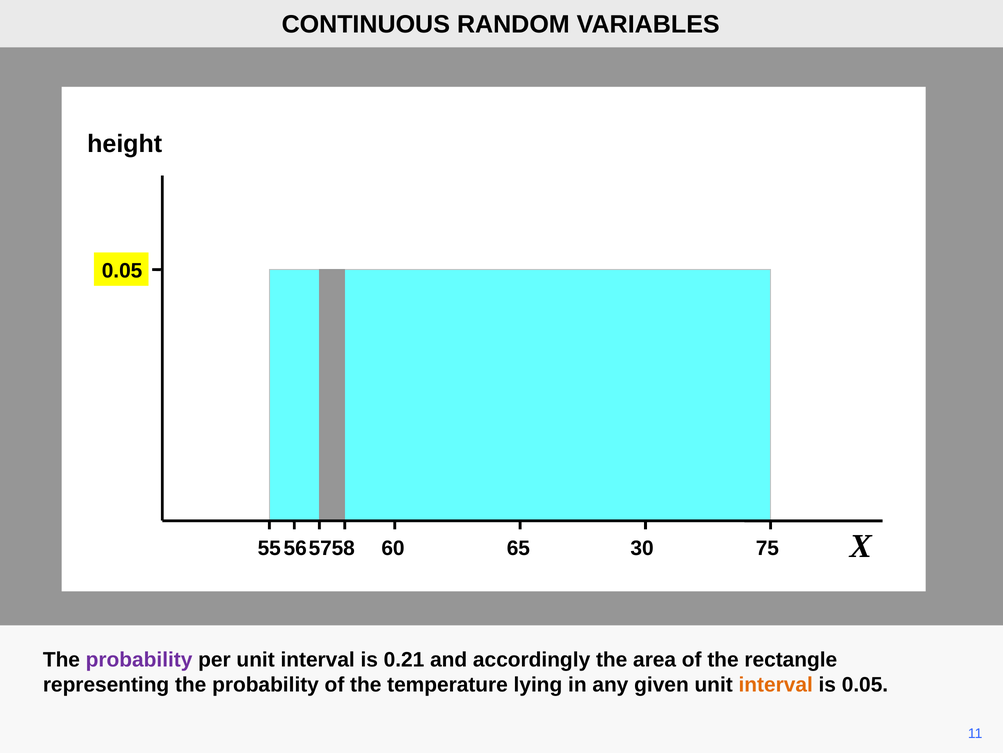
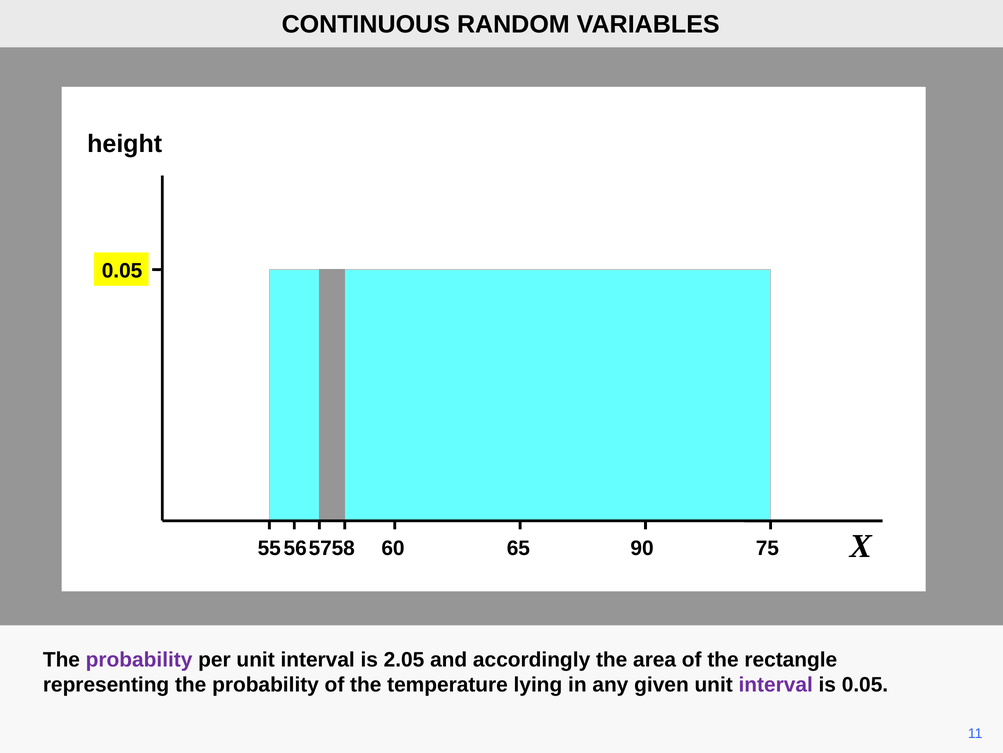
30: 30 -> 90
0.21: 0.21 -> 2.05
interval at (776, 684) colour: orange -> purple
